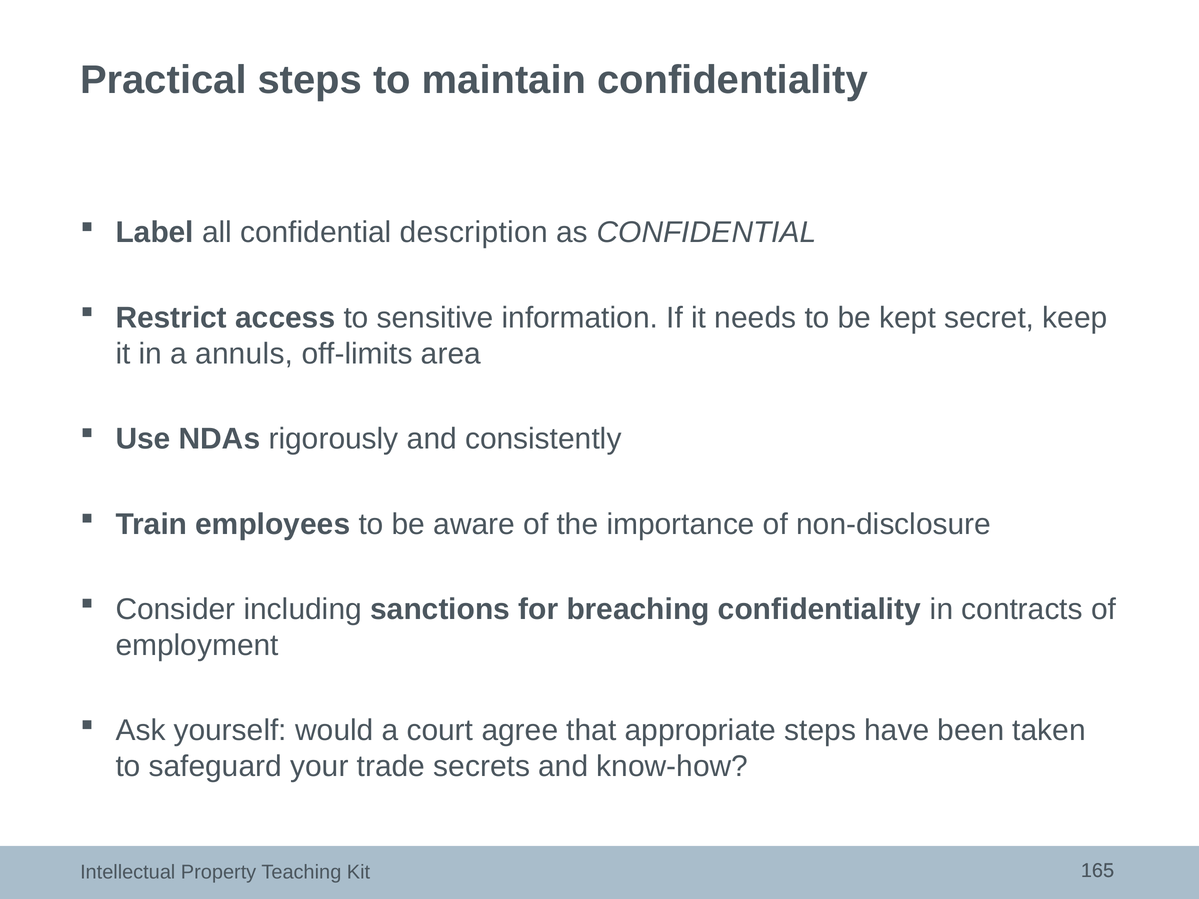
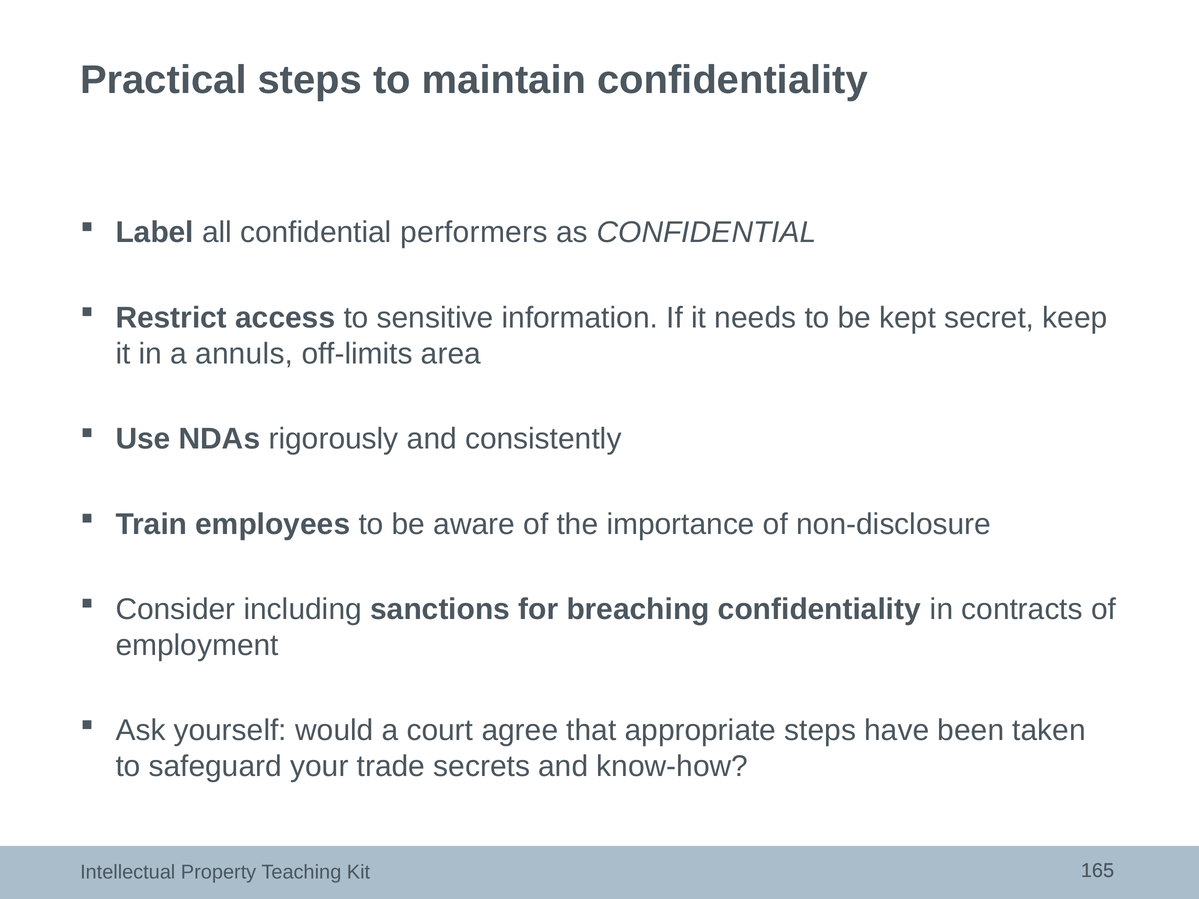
description: description -> performers
